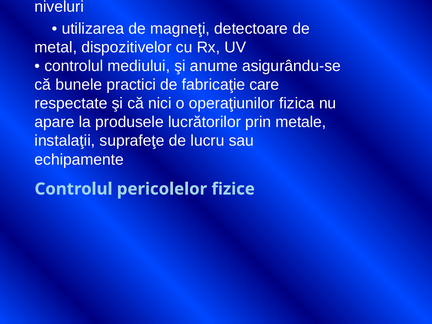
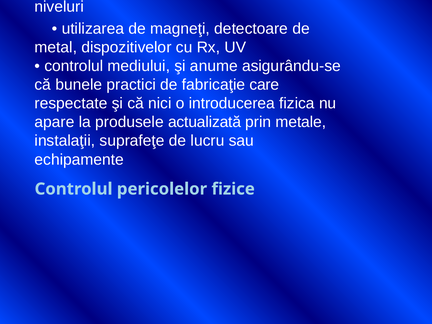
operaţiunilor: operaţiunilor -> introducerea
lucrătorilor: lucrătorilor -> actualizată
